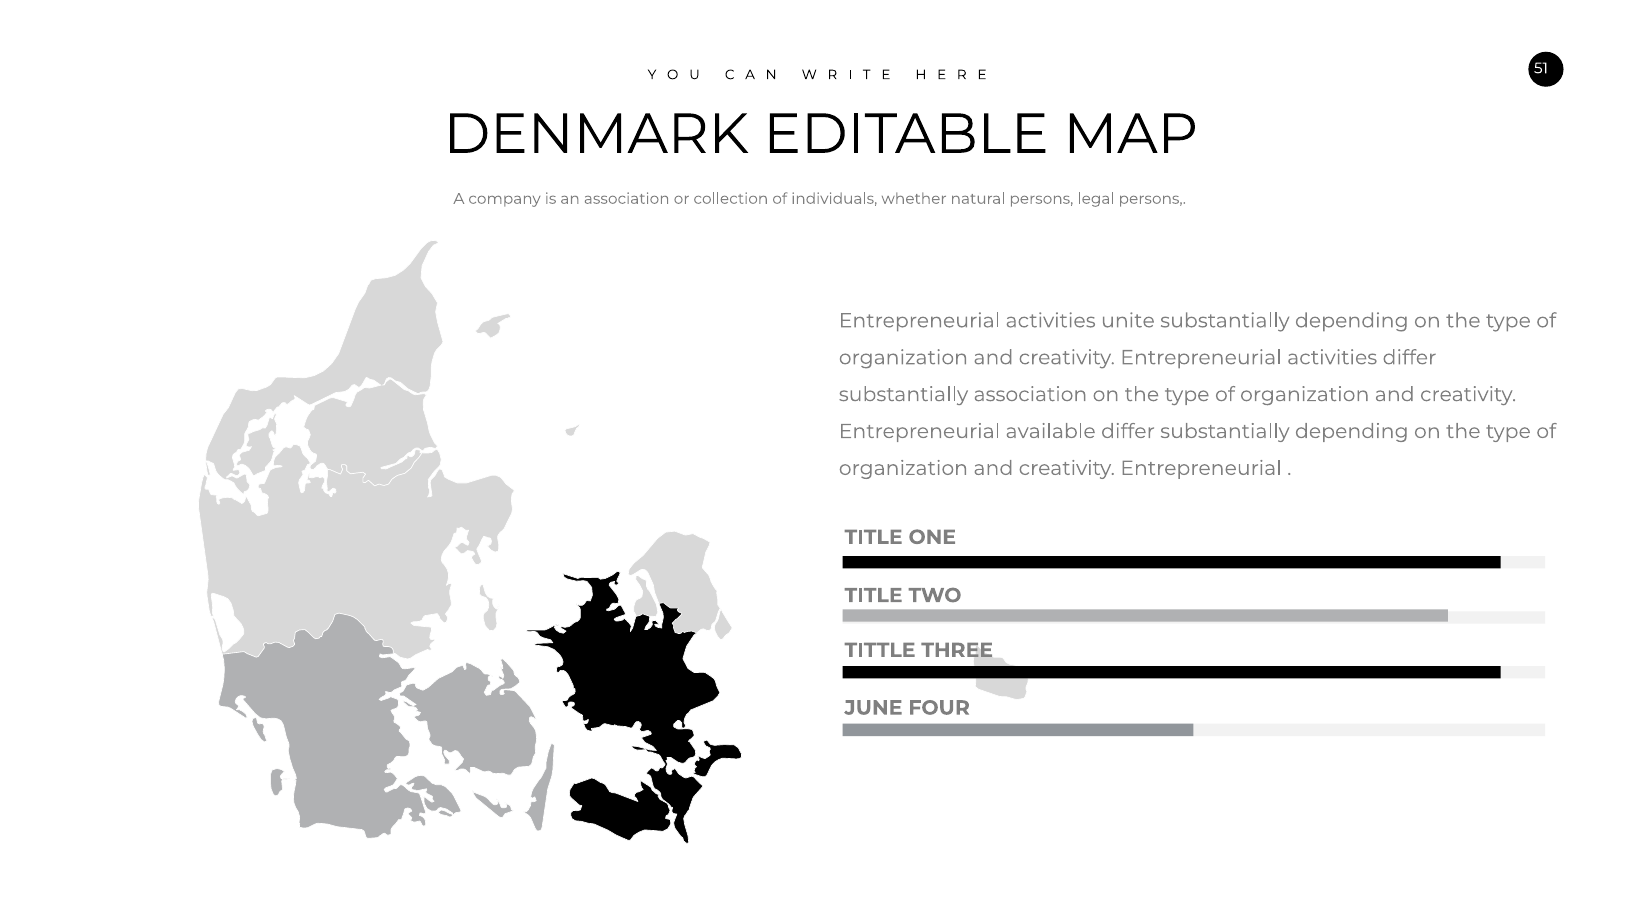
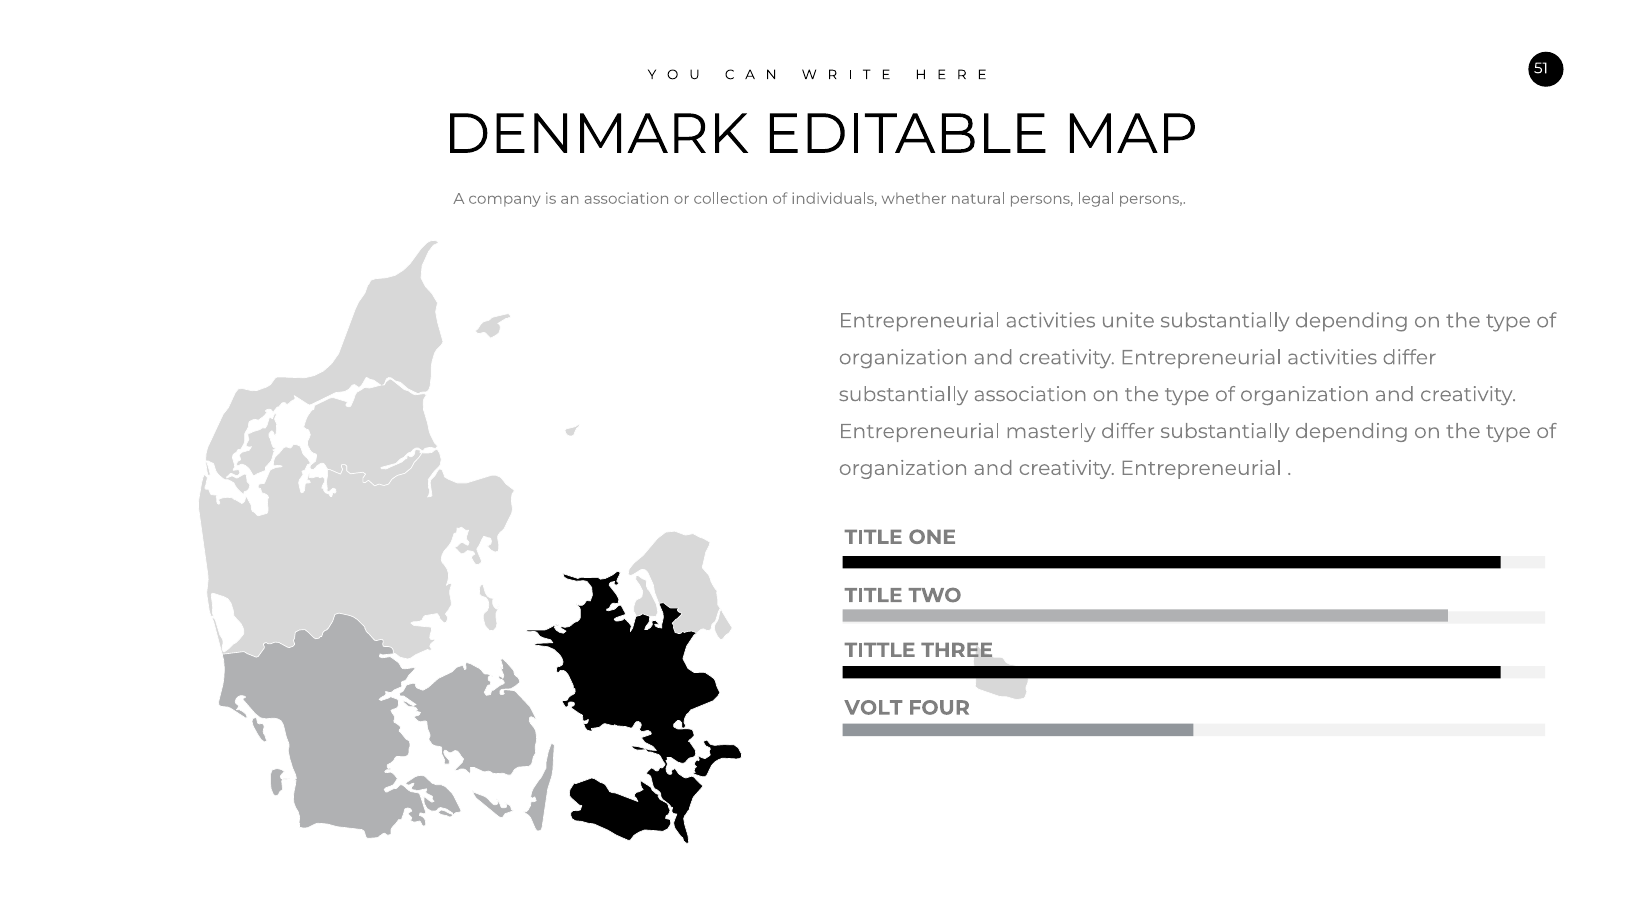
available: available -> masterly
JUNE: JUNE -> VOLT
